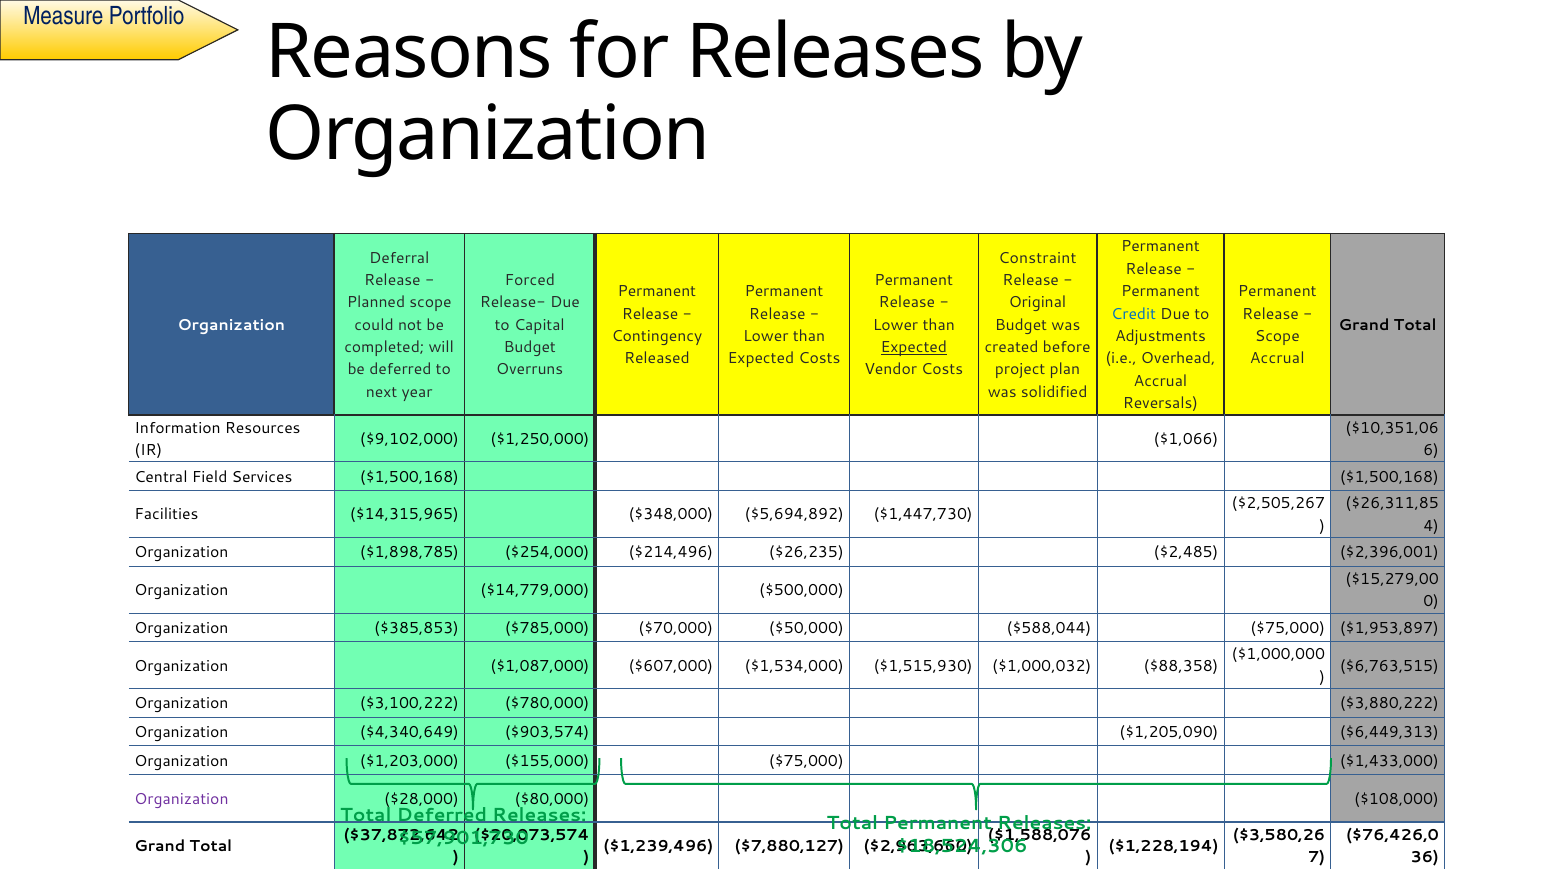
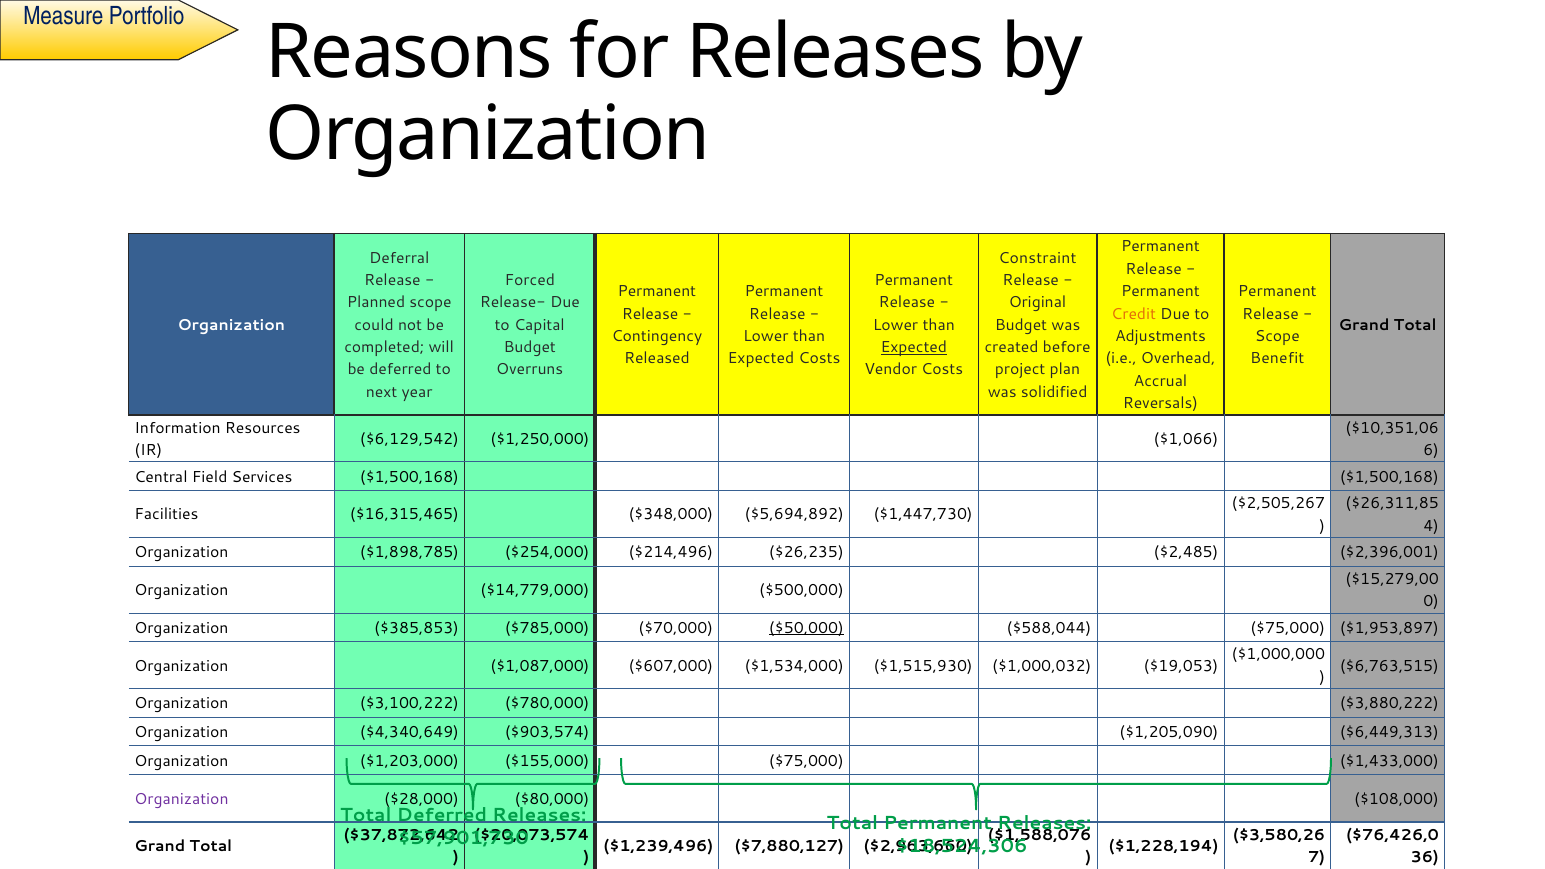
Credit colour: blue -> orange
Accrual at (1277, 359): Accrual -> Benefit
$9,102,000: $9,102,000 -> $6,129,542
$14,315,965: $14,315,965 -> $16,315,465
$50,000 underline: none -> present
$88,358: $88,358 -> $19,053
